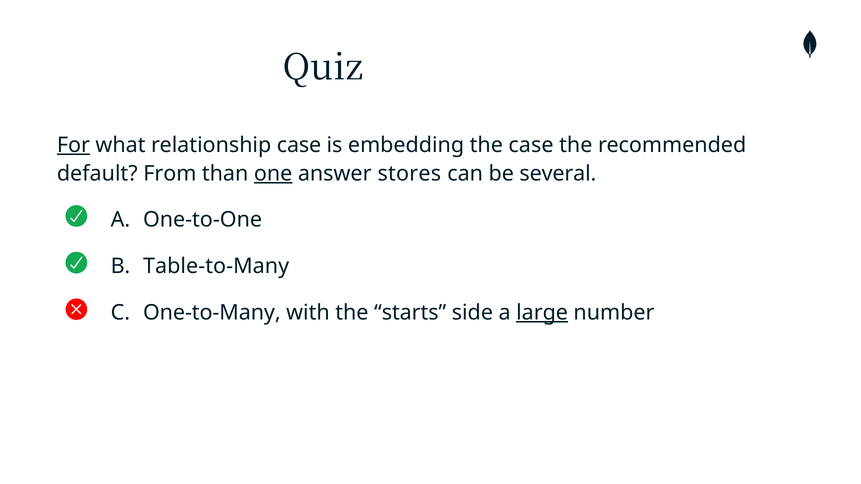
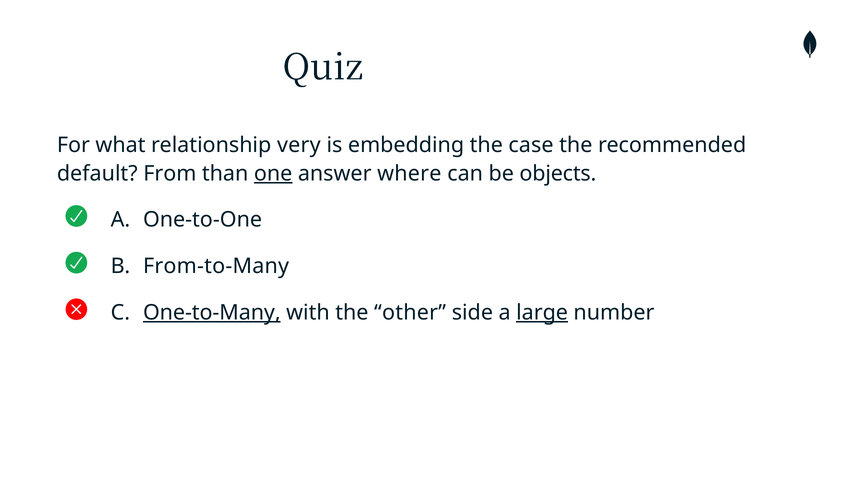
For underline: present -> none
relationship case: case -> very
stores: stores -> where
several: several -> objects
Table-to-Many: Table-to-Many -> From-to-Many
One-to-Many underline: none -> present
starts: starts -> other
